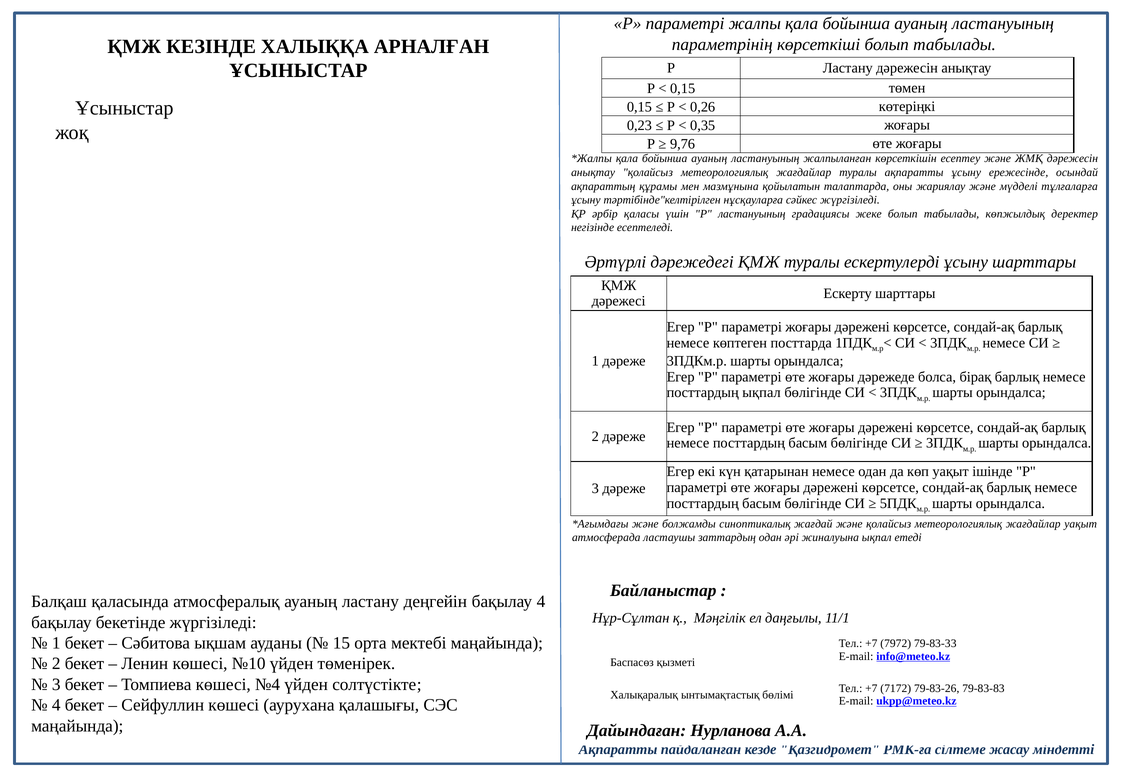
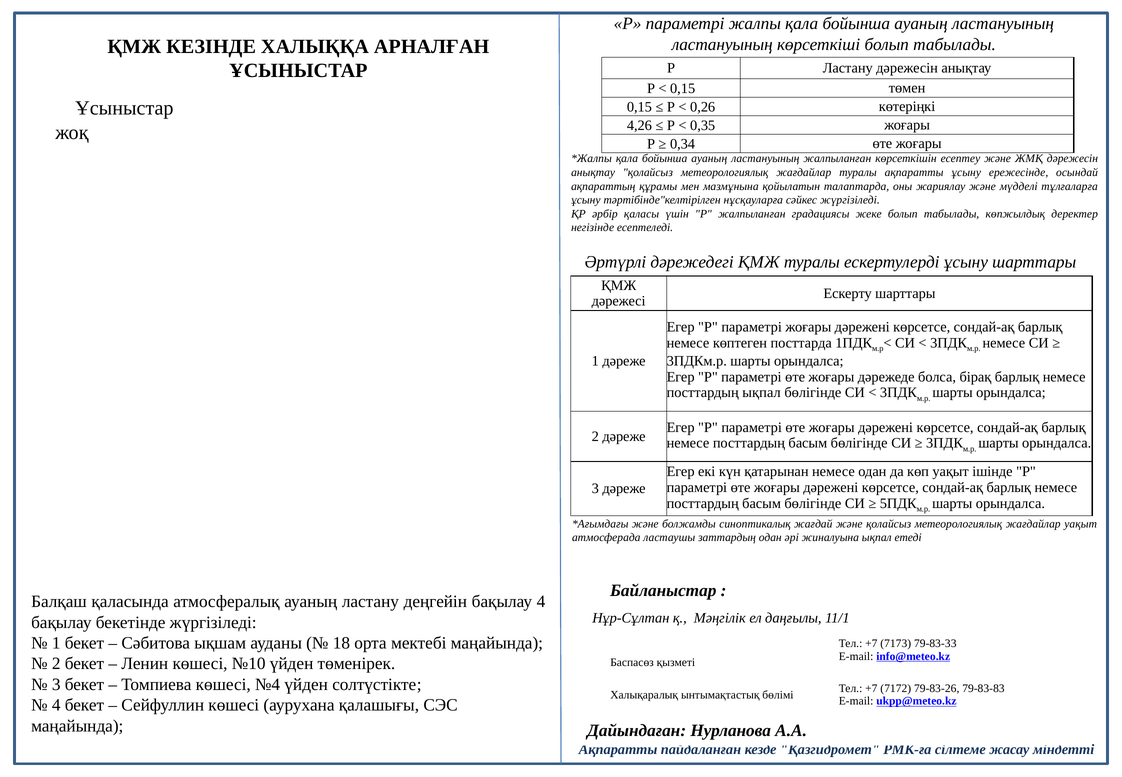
параметрінің at (722, 44): параметрінің -> ластануының
0,23: 0,23 -> 4,26
9,76: 9,76 -> 0,34
Р ластануының: ластануының -> жалпыланған
15: 15 -> 18
7972: 7972 -> 7173
